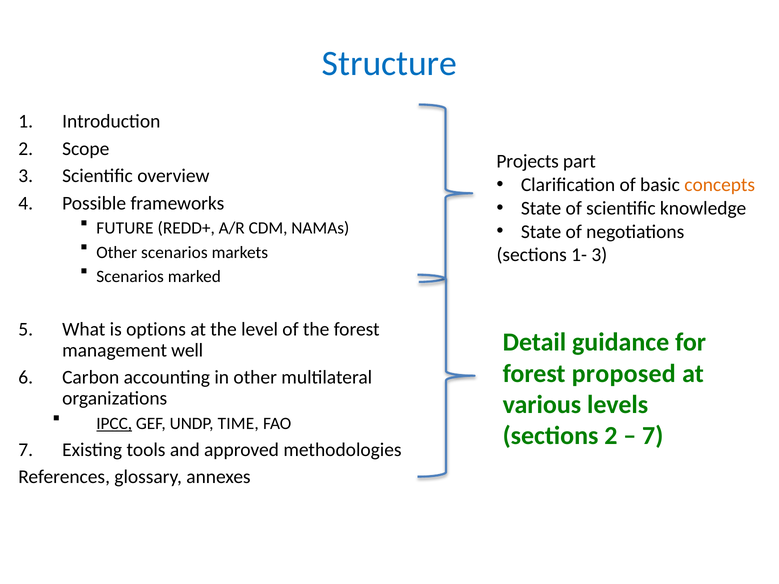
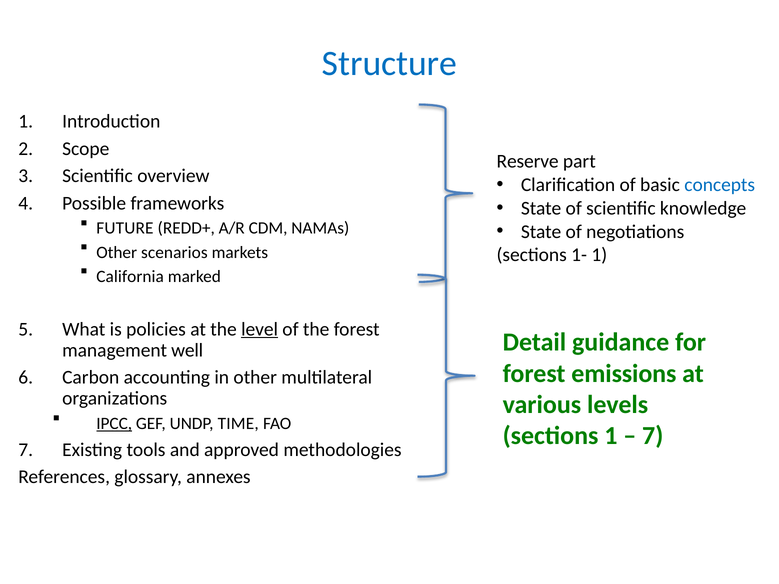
Projects: Projects -> Reserve
concepts colour: orange -> blue
1- 3: 3 -> 1
Scenarios at (130, 277): Scenarios -> California
options: options -> policies
level underline: none -> present
proposed: proposed -> emissions
sections 2: 2 -> 1
